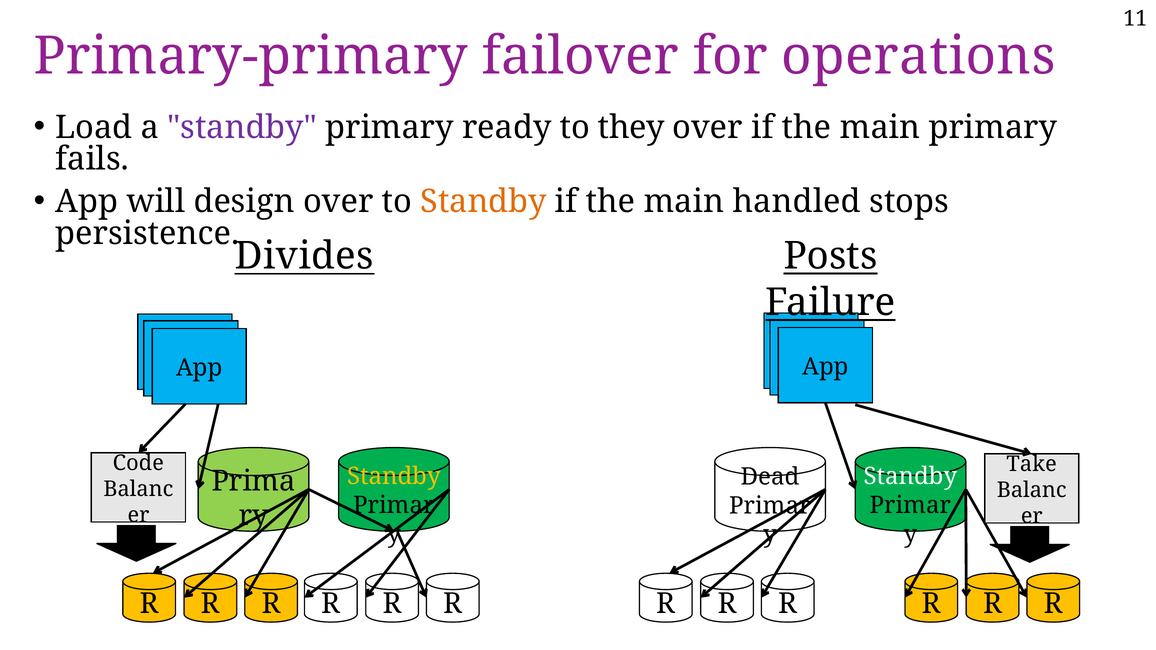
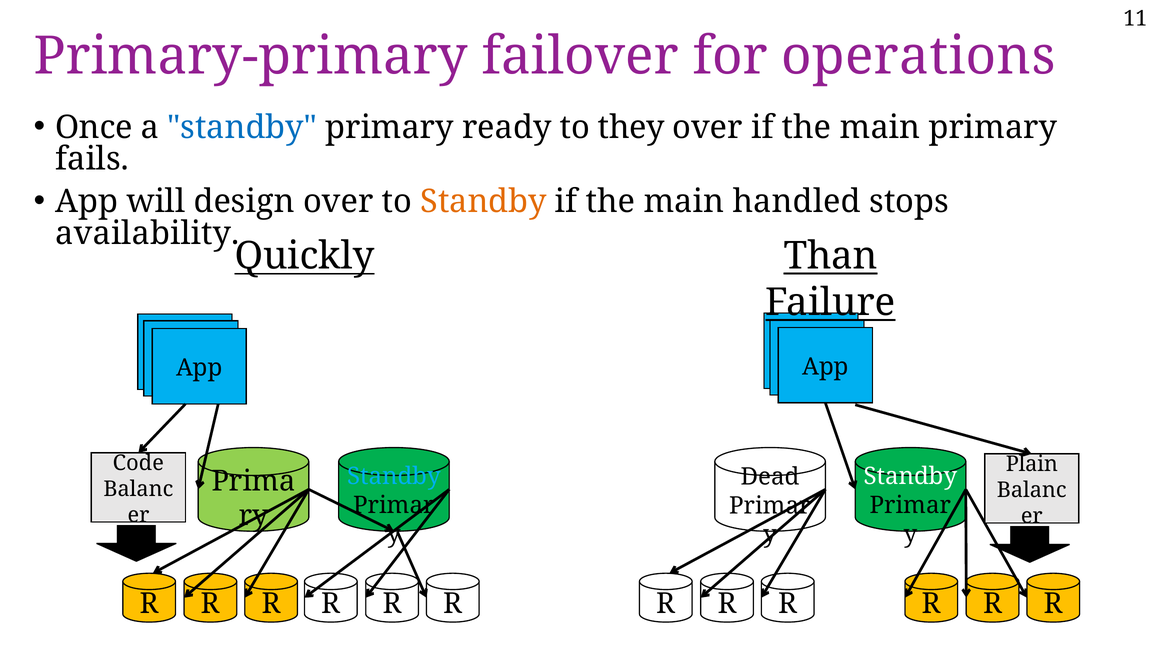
Load: Load -> Once
standby at (242, 128) colour: purple -> blue
persistence: persistence -> availability
Divides: Divides -> Quickly
Posts: Posts -> Than
Take: Take -> Plain
Standby at (394, 477) colour: yellow -> light blue
